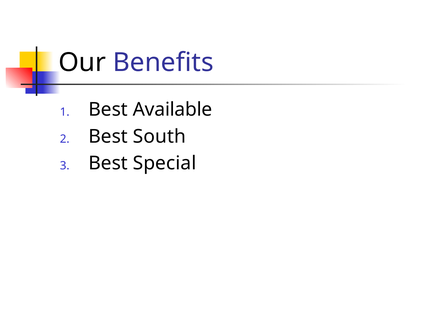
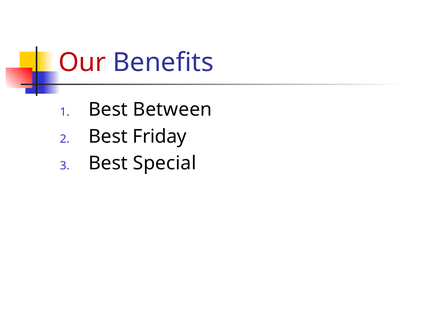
Our colour: black -> red
Available: Available -> Between
South: South -> Friday
